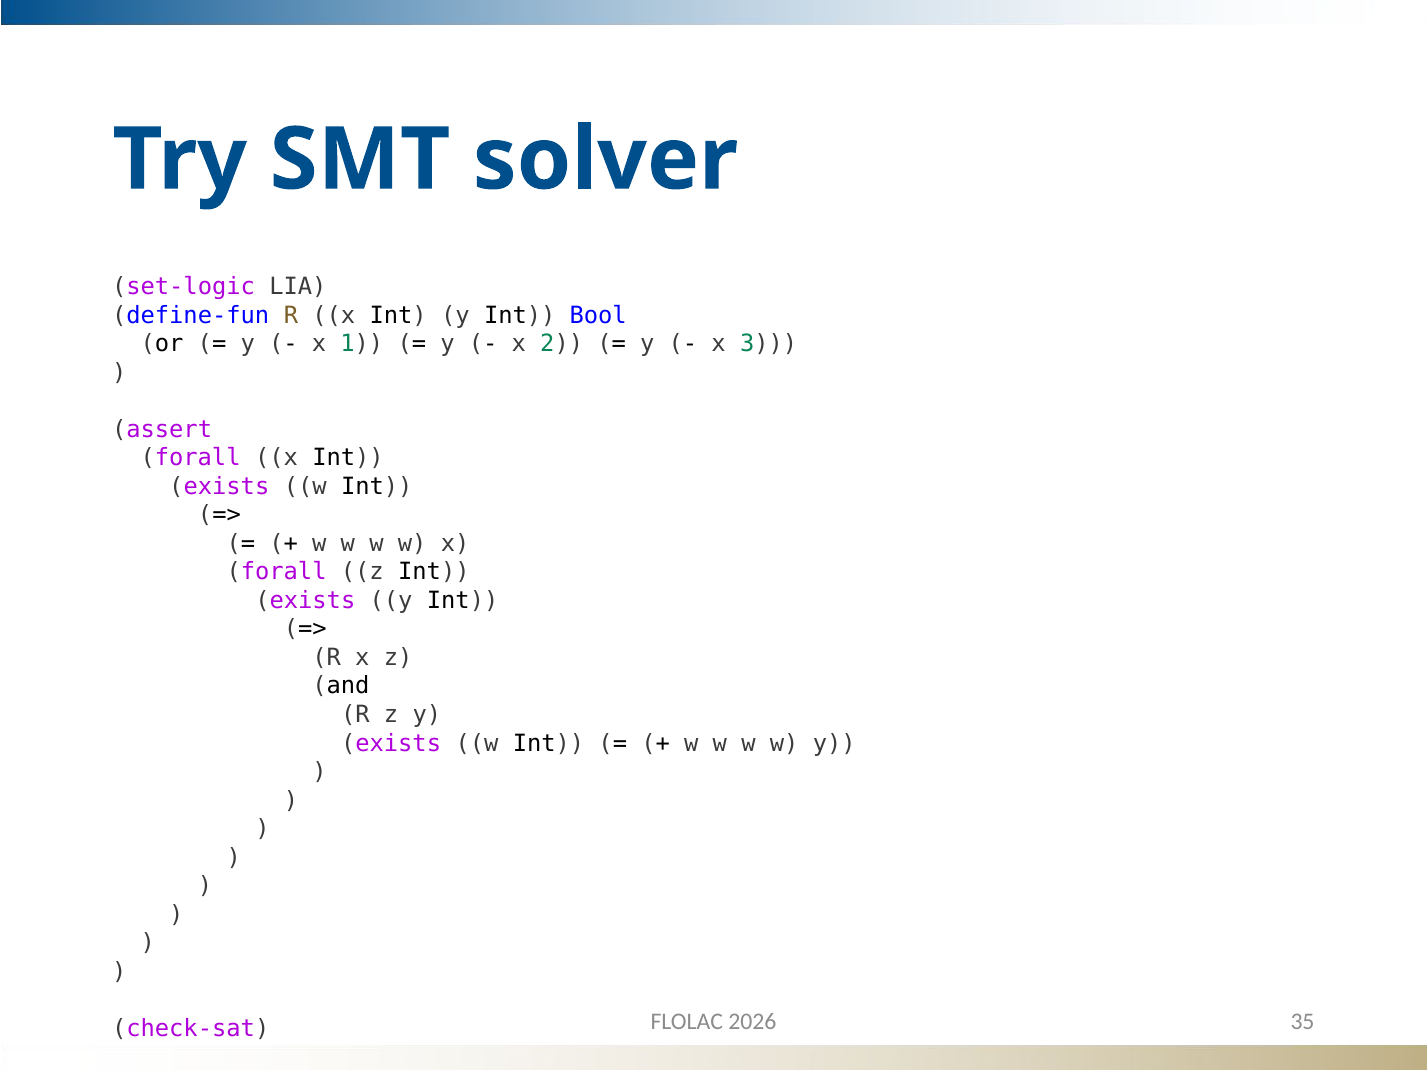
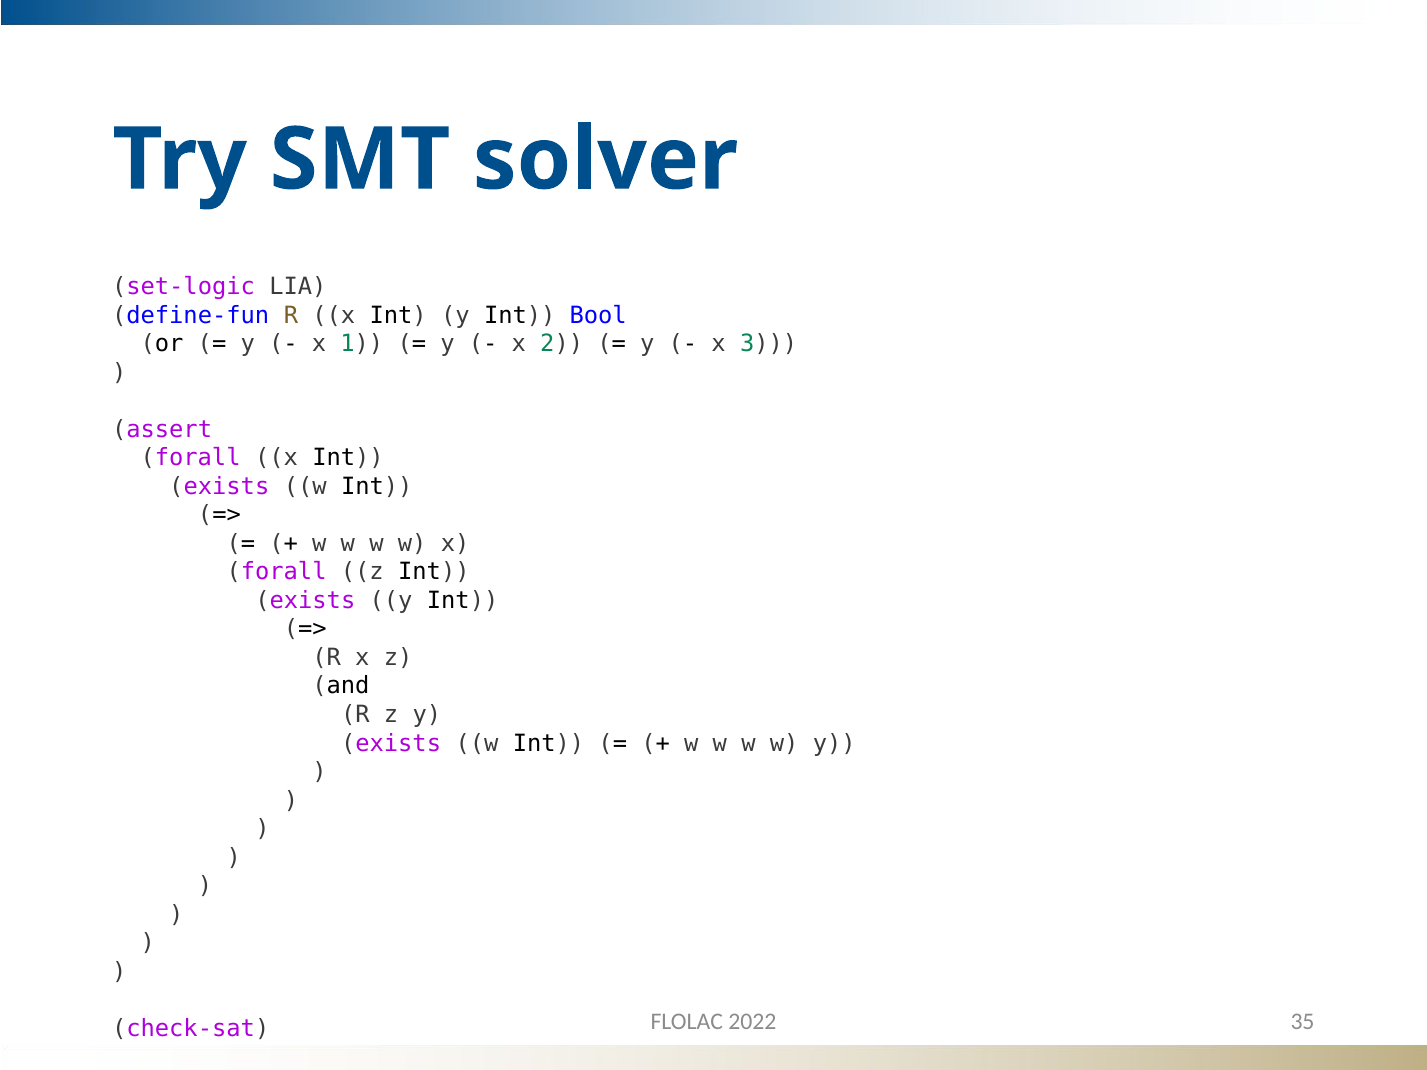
2026: 2026 -> 2022
